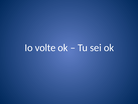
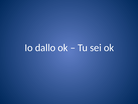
volte: volte -> dallo
